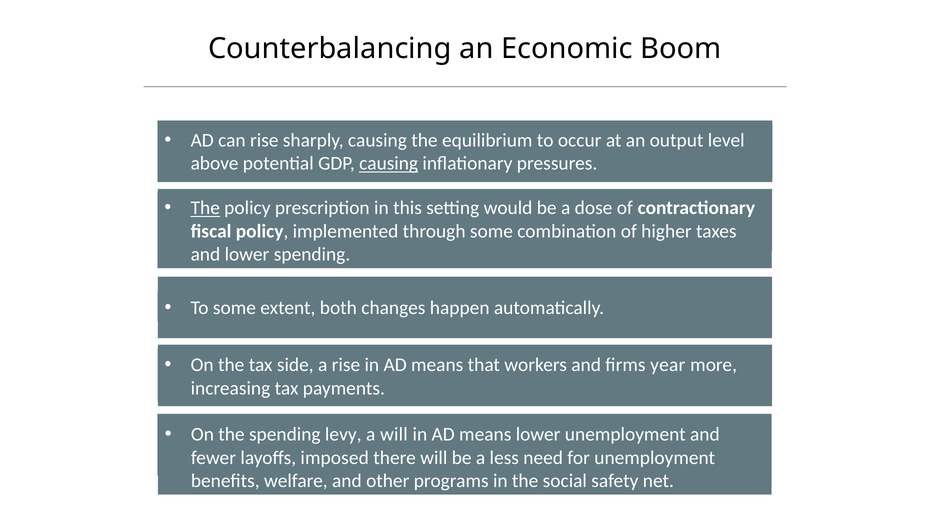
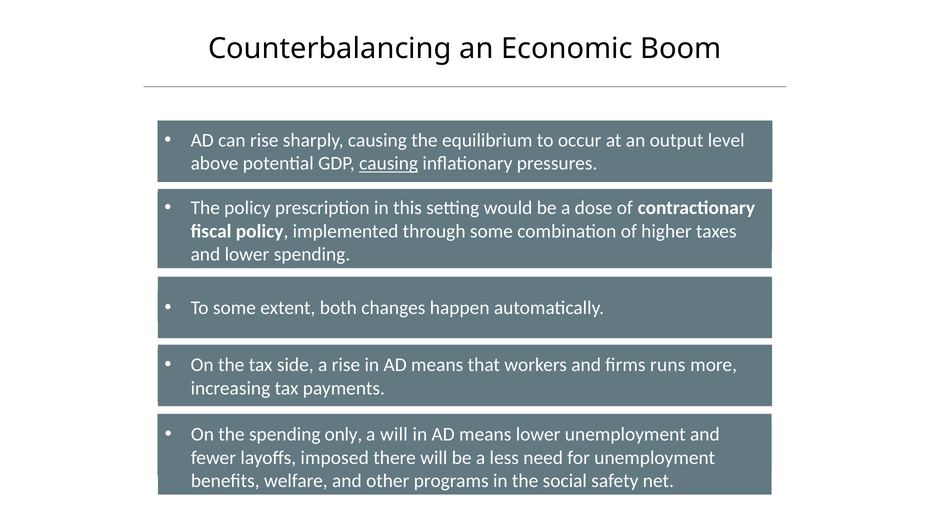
The at (205, 208) underline: present -> none
year: year -> runs
levy: levy -> only
